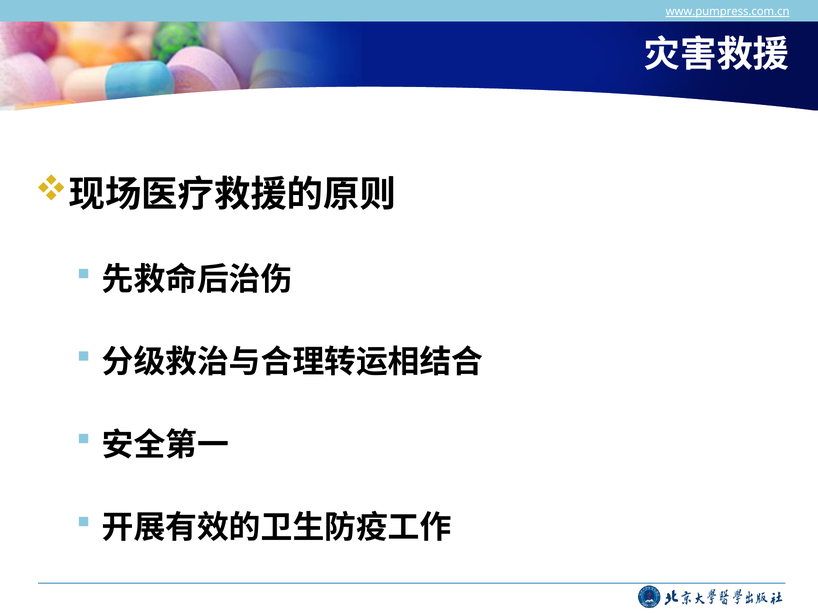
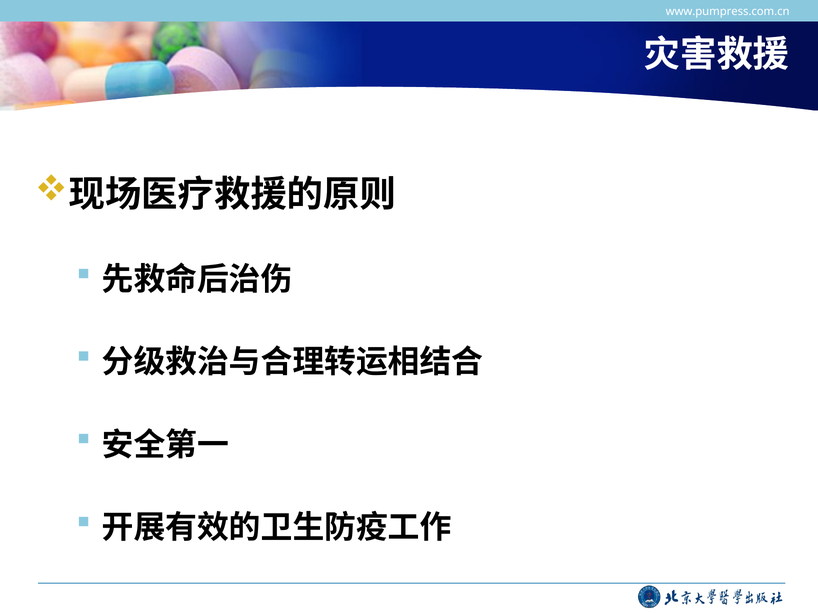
www.pumpress.com.cn underline: present -> none
